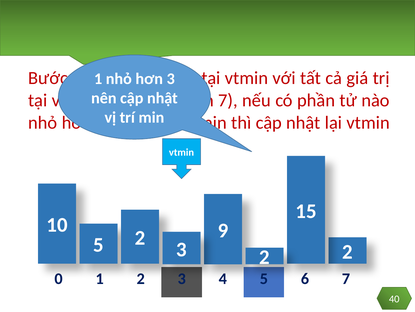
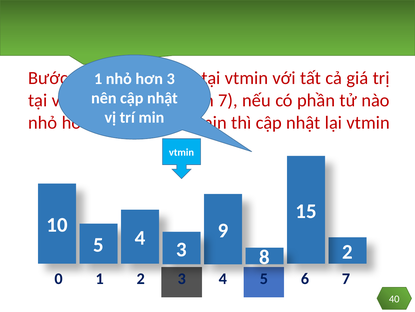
5 2: 2 -> 4
3 2: 2 -> 8
